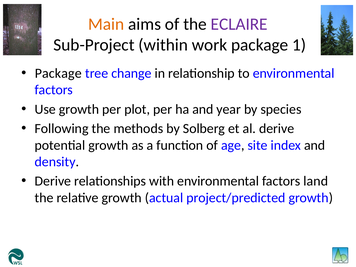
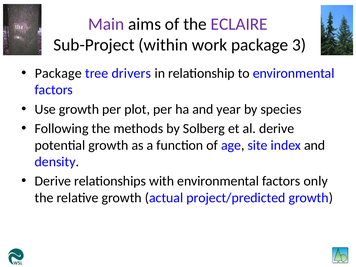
Main colour: orange -> purple
1: 1 -> 3
change: change -> drivers
land: land -> only
